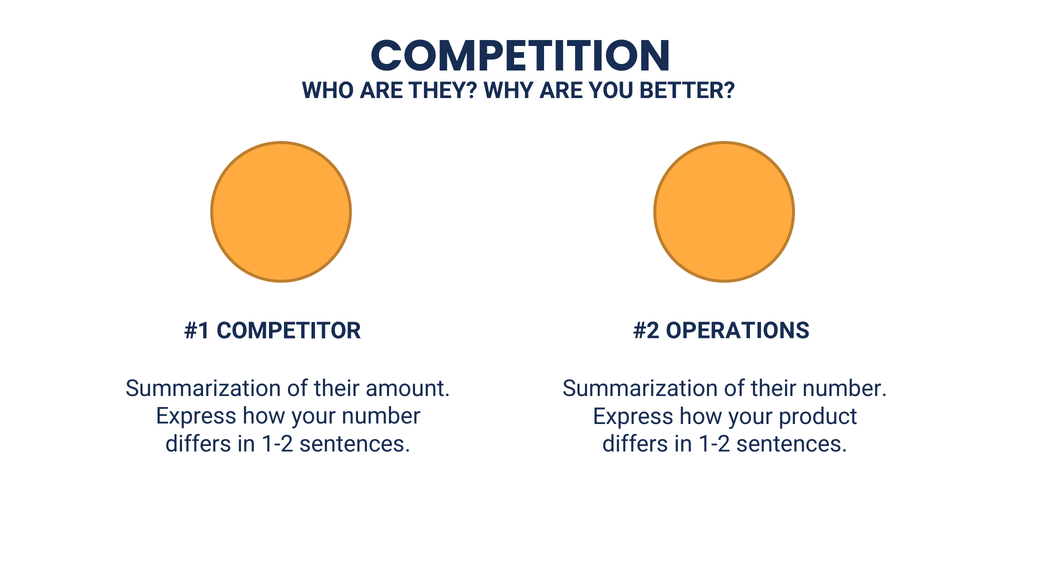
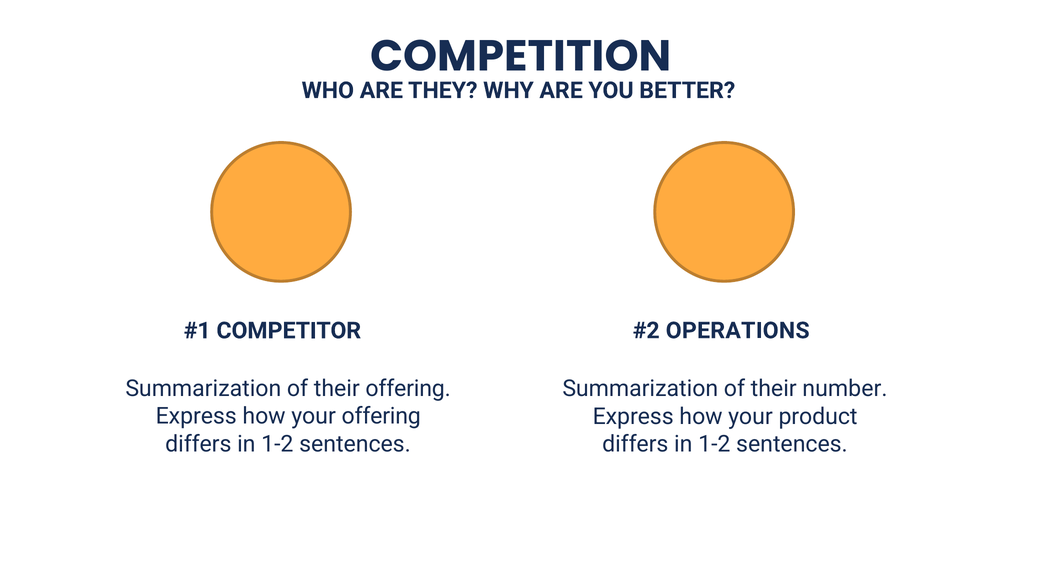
their amount: amount -> offering
your number: number -> offering
